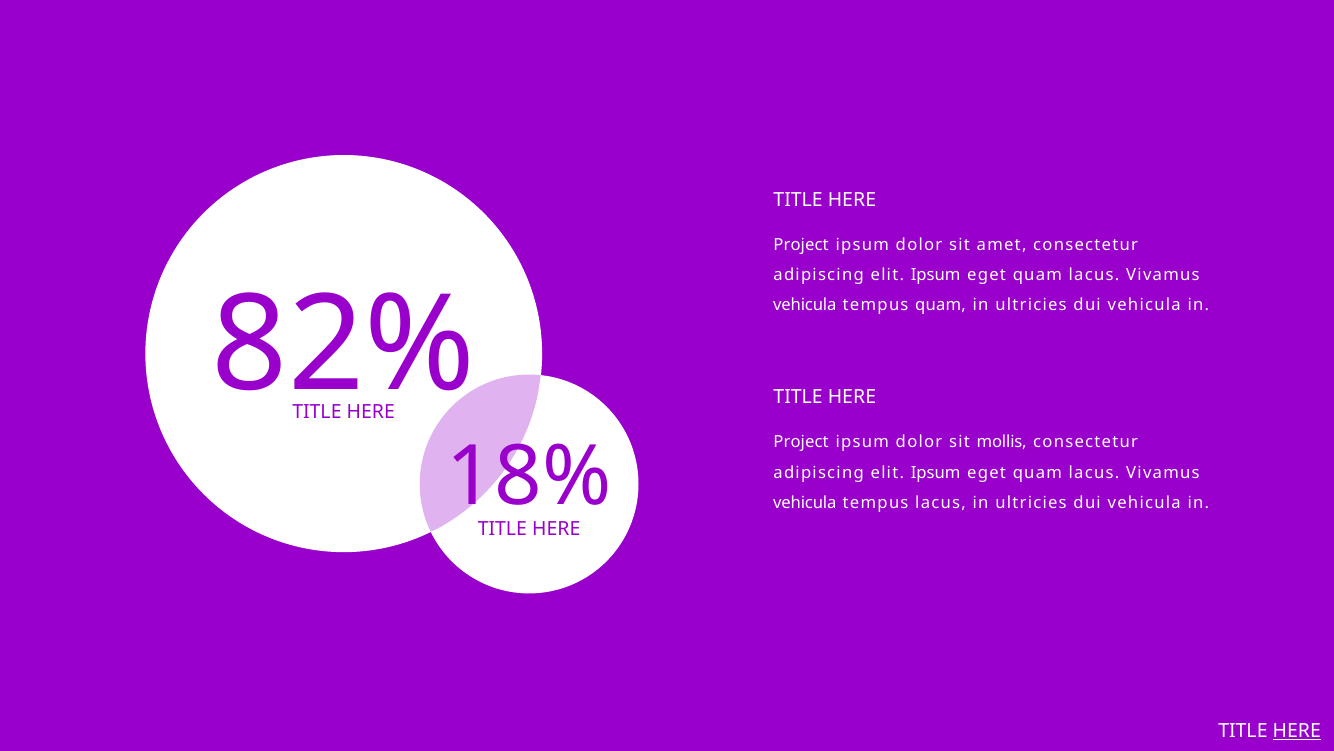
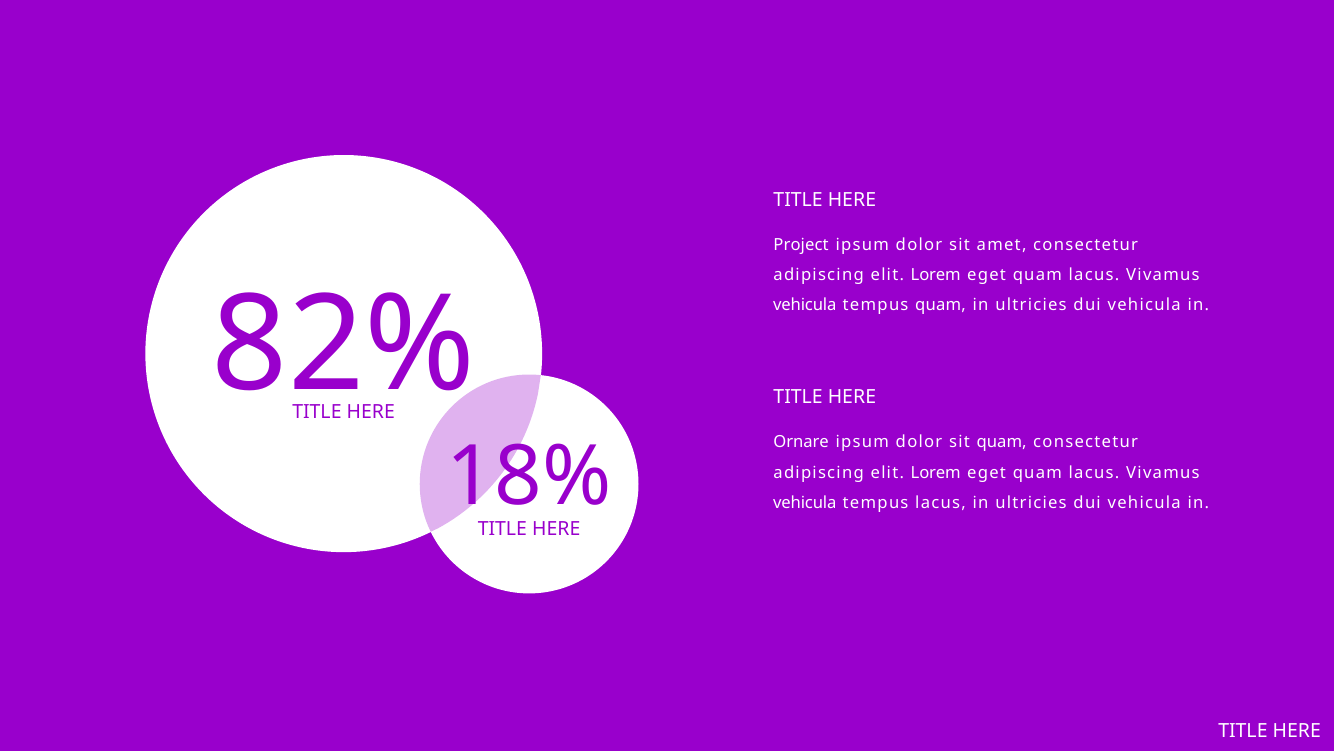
Ipsum at (936, 275): Ipsum -> Lorem
Project at (801, 442): Project -> Ornare
sit mollis: mollis -> quam
Ipsum at (936, 472): Ipsum -> Lorem
HERE at (1297, 731) underline: present -> none
